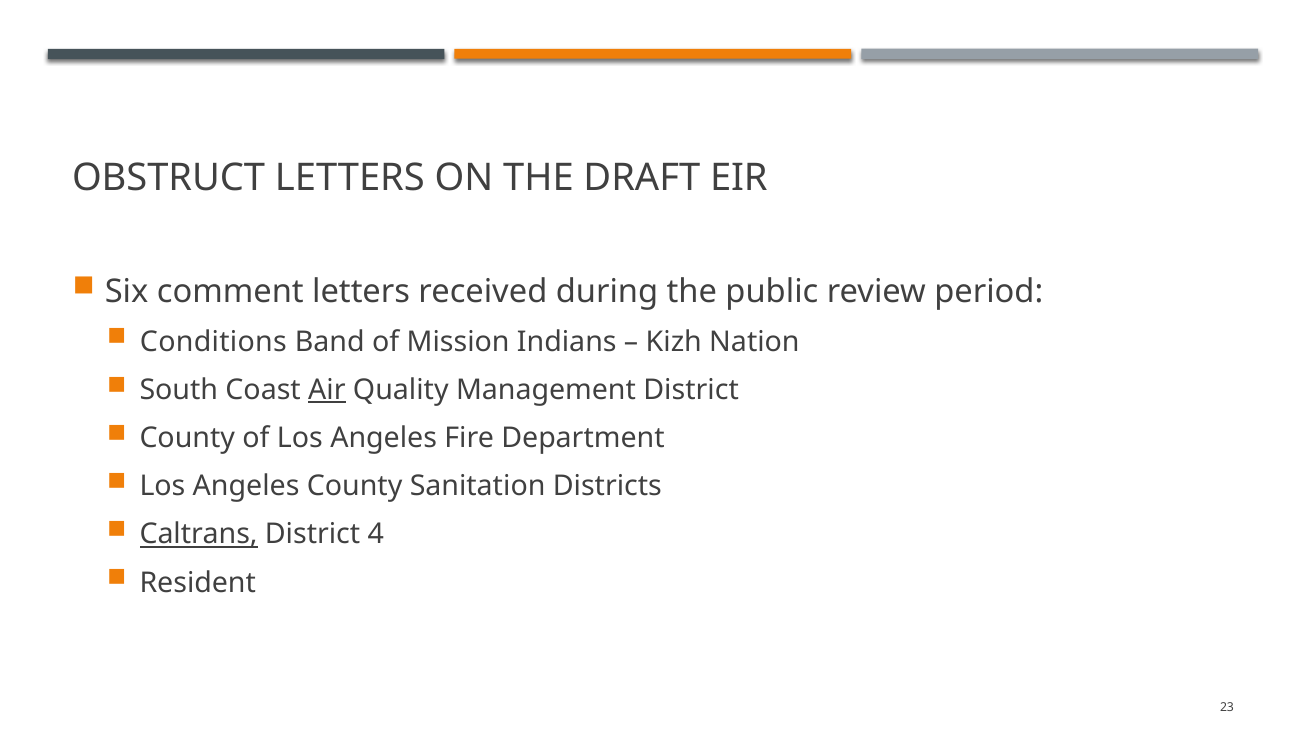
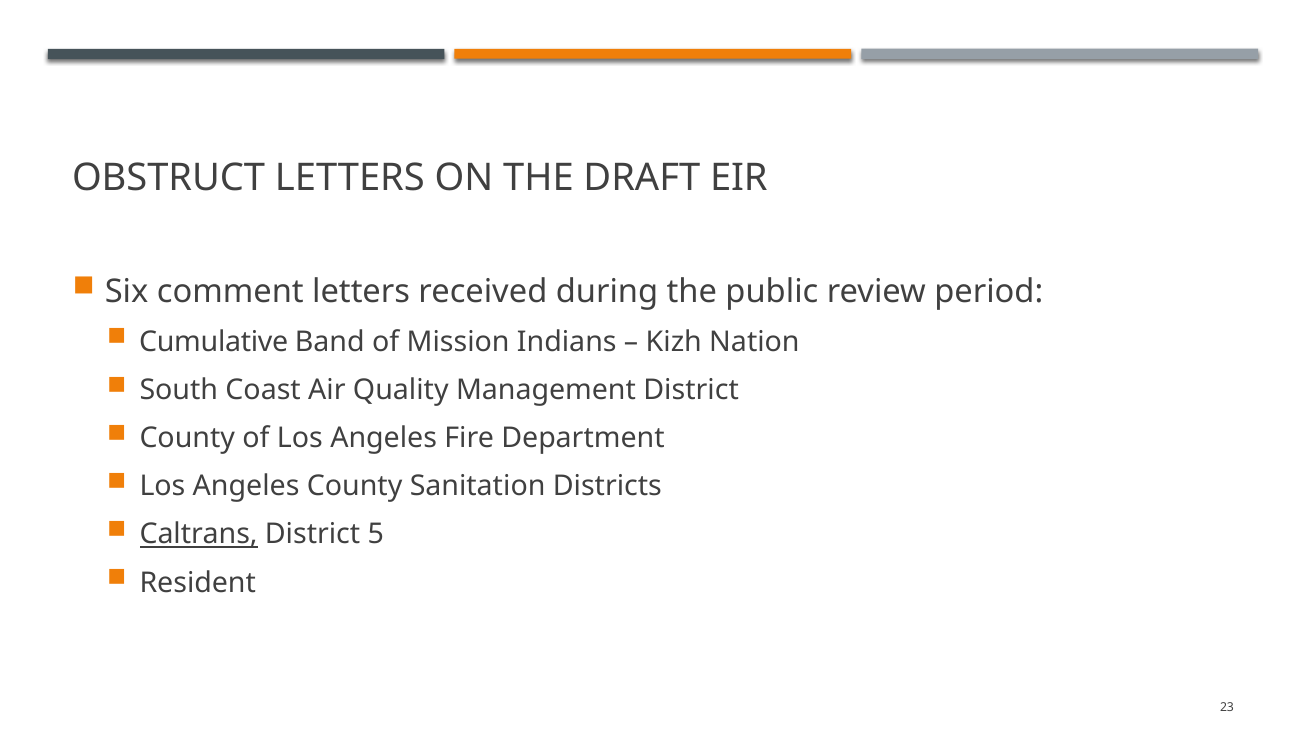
Conditions: Conditions -> Cumulative
Air underline: present -> none
4: 4 -> 5
